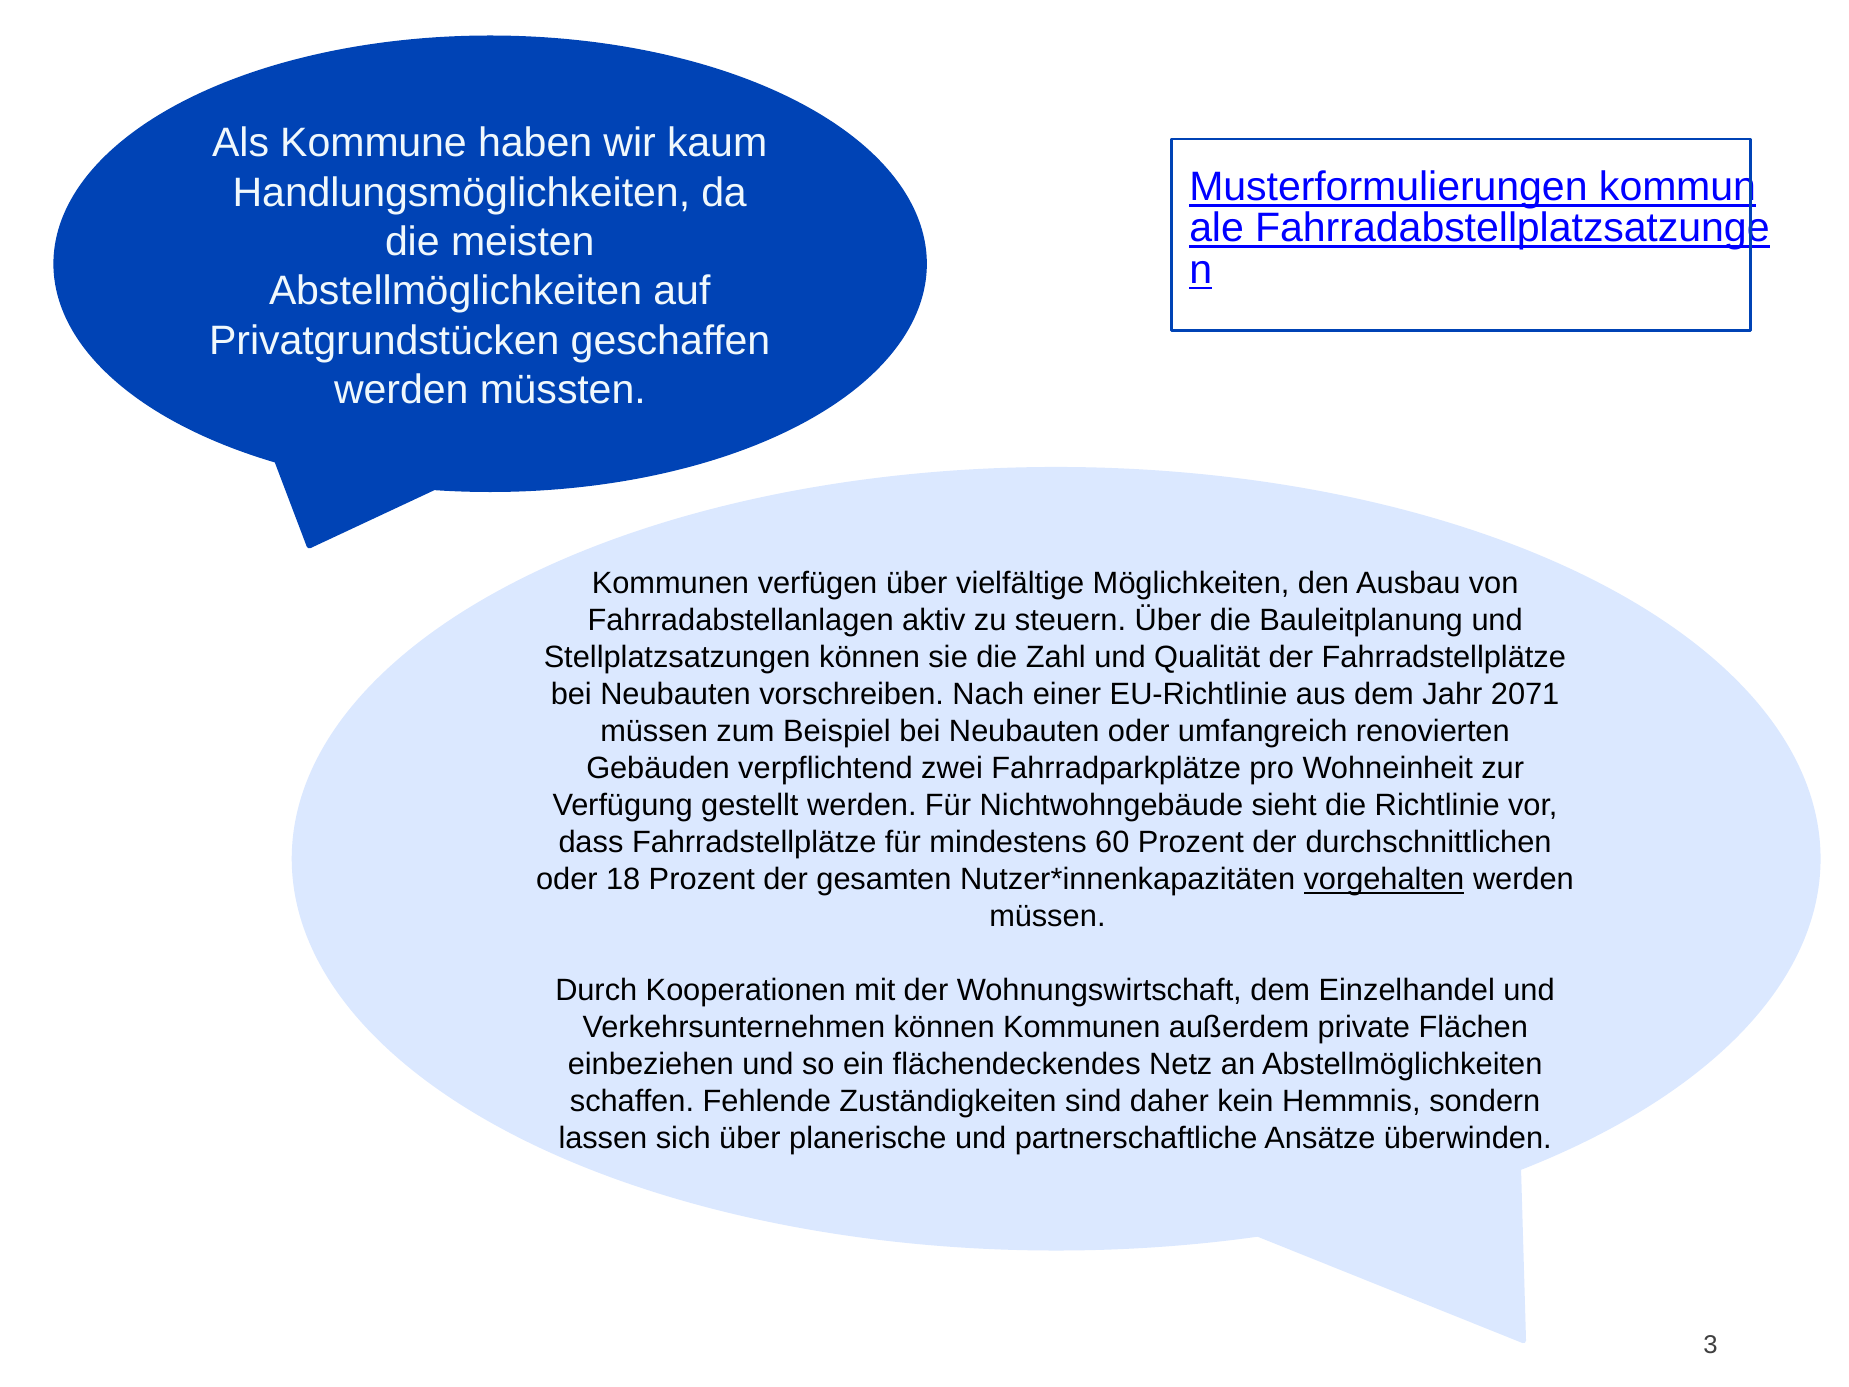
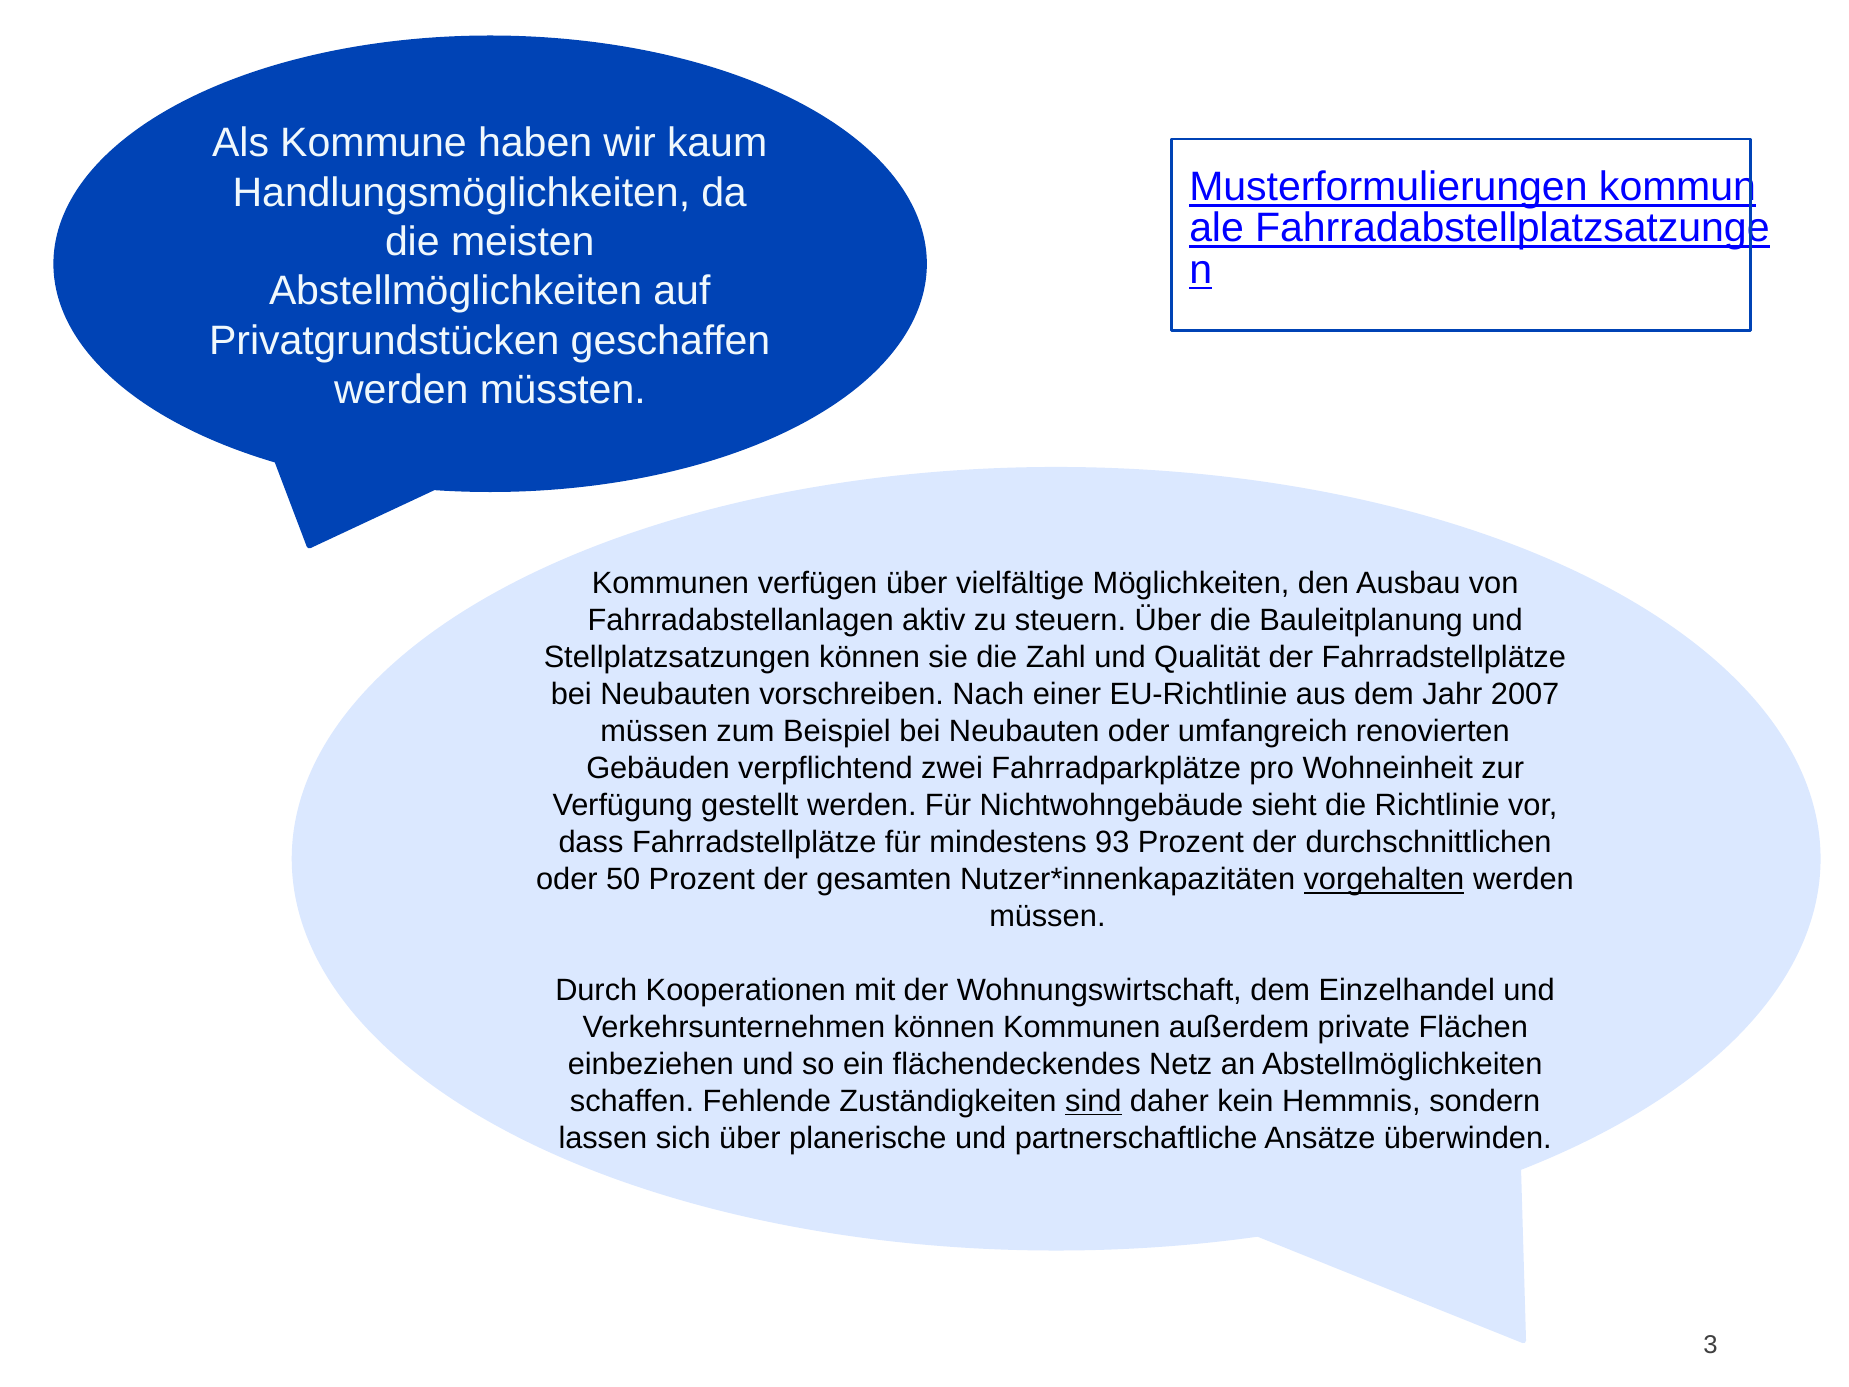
2071: 2071 -> 2007
60: 60 -> 93
18: 18 -> 50
sind underline: none -> present
